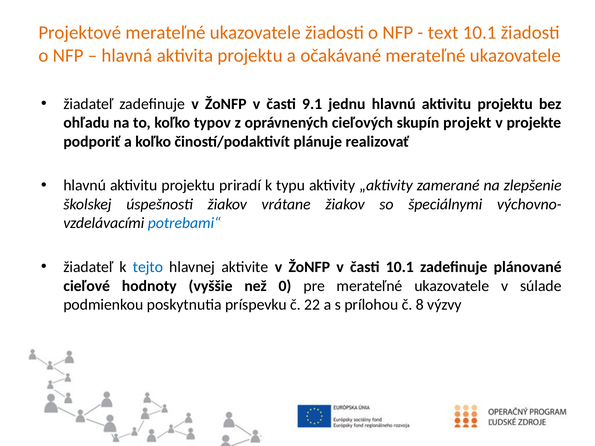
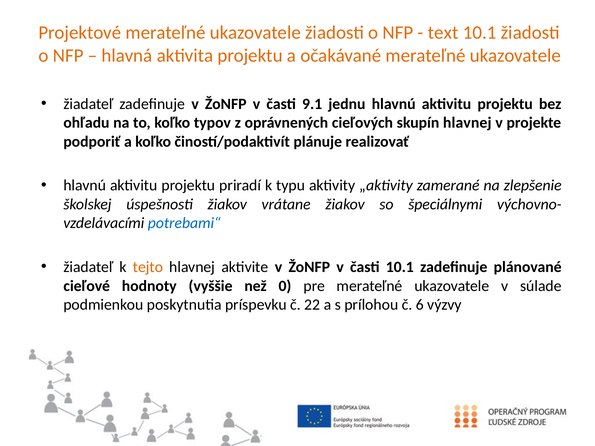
skupín projekt: projekt -> hlavnej
tejto colour: blue -> orange
8: 8 -> 6
